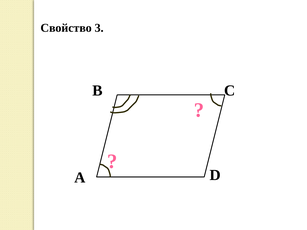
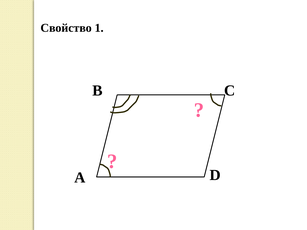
3: 3 -> 1
